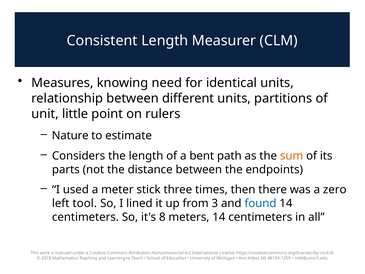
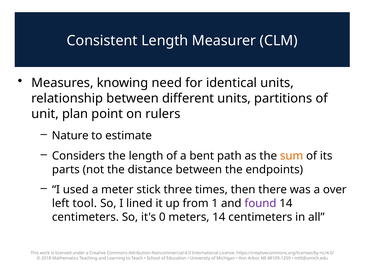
little: little -> plan
zero: zero -> over
3: 3 -> 1
found colour: blue -> purple
8: 8 -> 0
